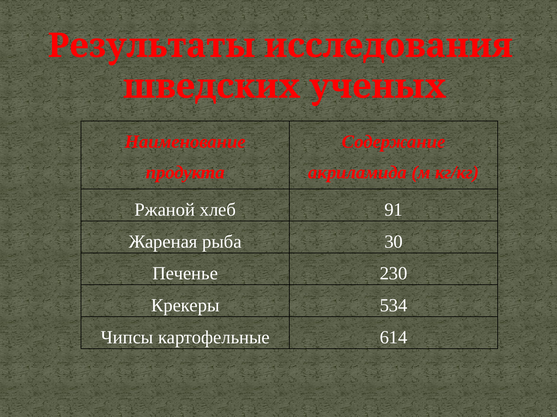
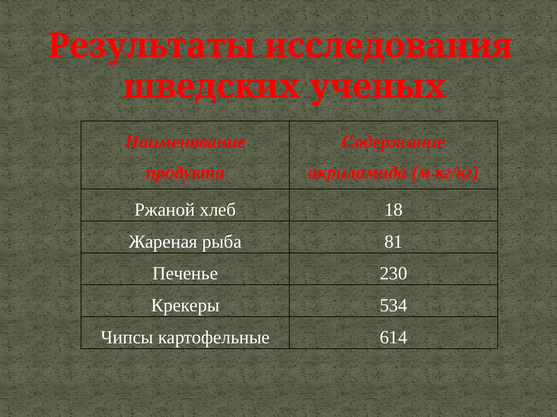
91: 91 -> 18
30: 30 -> 81
